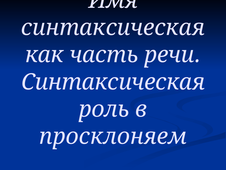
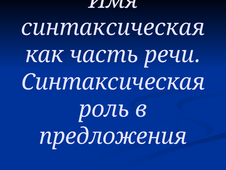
просклоняем: просклоняем -> предложения
